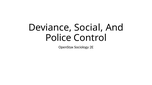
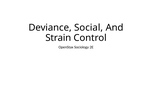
Police: Police -> Strain
